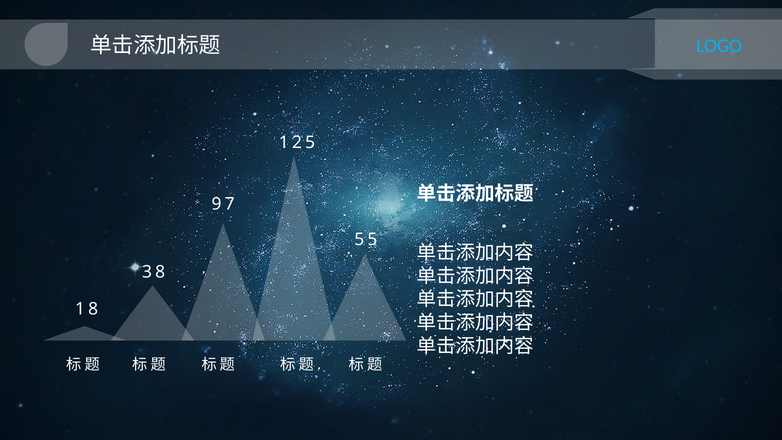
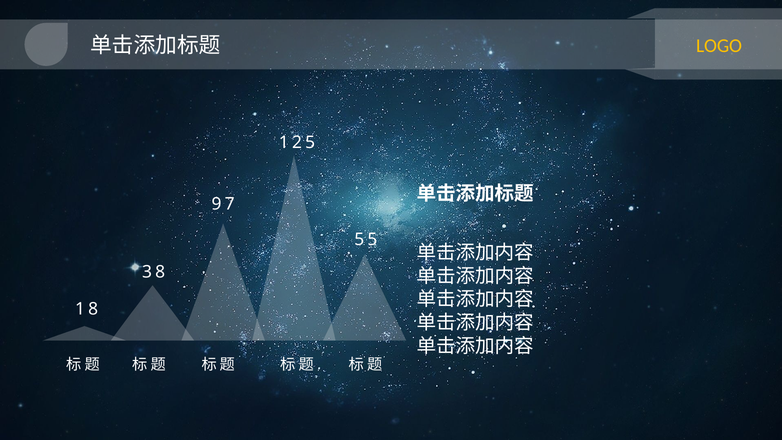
LOGO colour: light blue -> yellow
